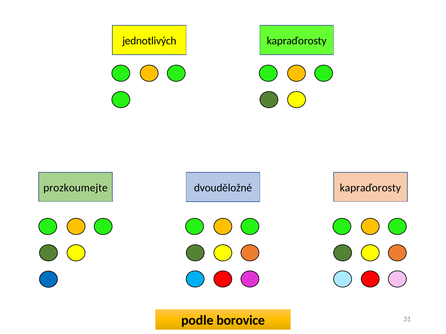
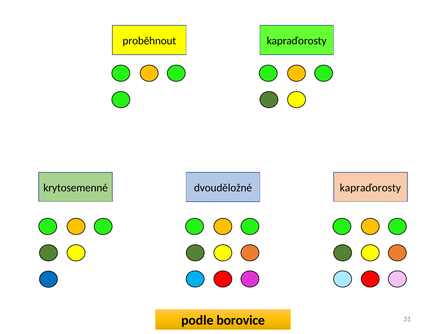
jednotlivých: jednotlivých -> proběhnout
prozkoumejte: prozkoumejte -> krytosemenné
